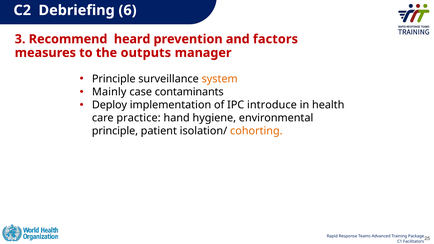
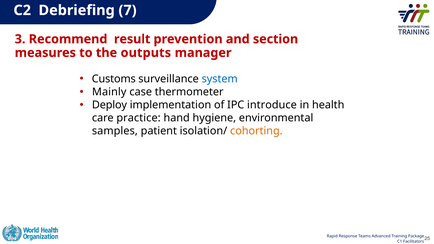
6: 6 -> 7
heard: heard -> result
factors: factors -> section
Principle at (114, 79): Principle -> Customs
system colour: orange -> blue
contaminants: contaminants -> thermometer
principle at (115, 131): principle -> samples
